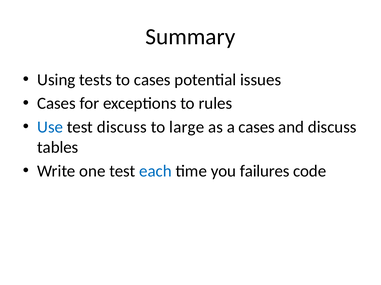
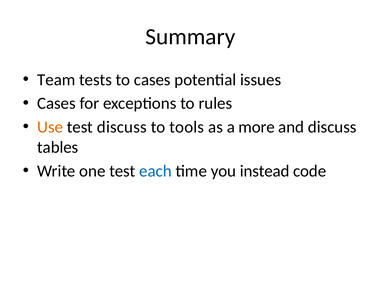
Using: Using -> Team
Use colour: blue -> orange
large: large -> tools
a cases: cases -> more
failures: failures -> instead
